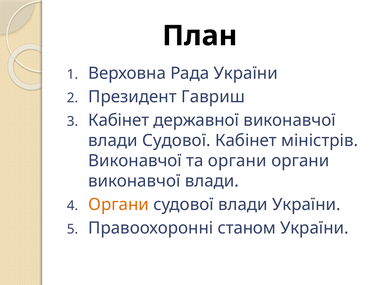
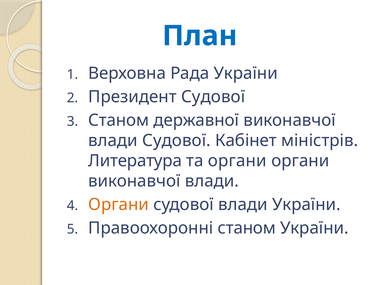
План colour: black -> blue
Президент Гавриш: Гавриш -> Судової
Кабінет at (119, 120): Кабінет -> Станом
Виконавчої at (135, 161): Виконавчої -> Литература
